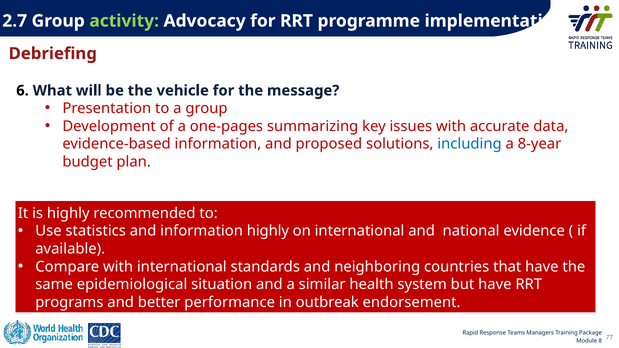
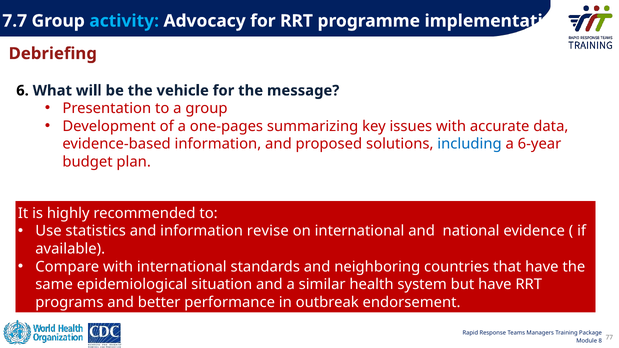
2.7: 2.7 -> 7.7
activity colour: light green -> light blue
8-year: 8-year -> 6-year
information highly: highly -> revise
